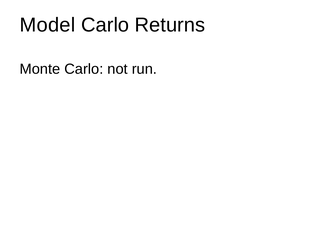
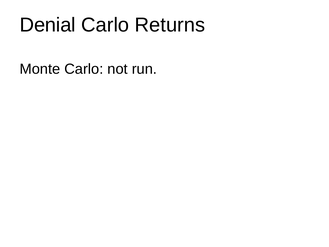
Model: Model -> Denial
